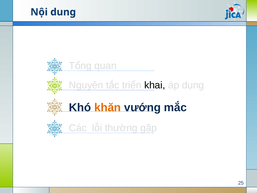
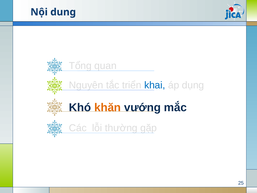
khai colour: black -> blue
